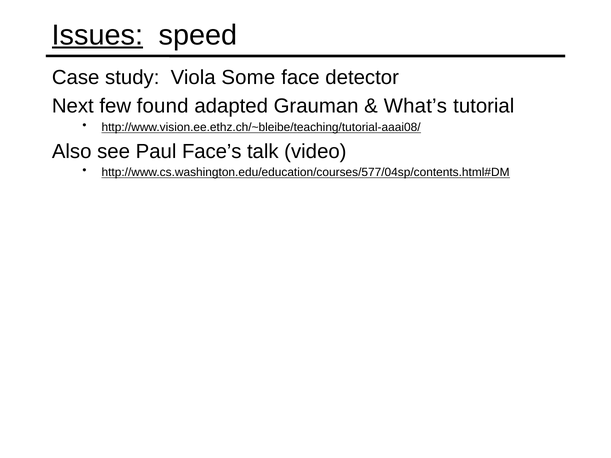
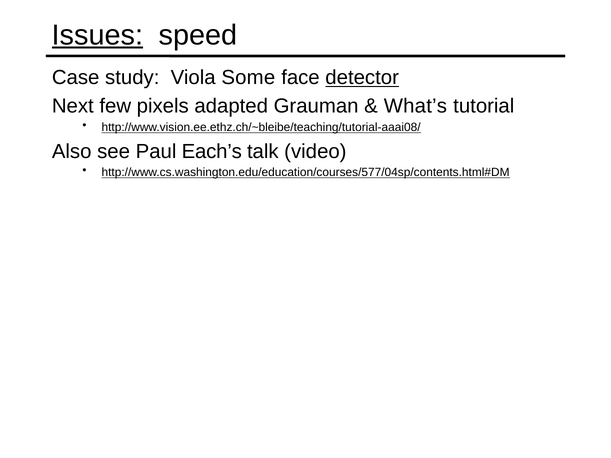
detector underline: none -> present
found: found -> pixels
Face’s: Face’s -> Each’s
